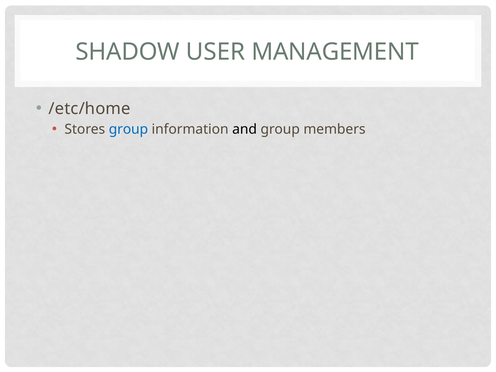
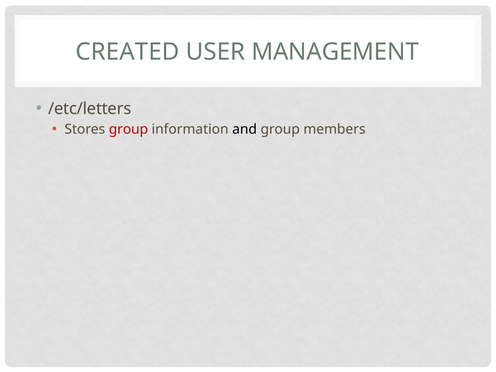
SHADOW: SHADOW -> CREATED
/etc/home: /etc/home -> /etc/letters
group at (128, 129) colour: blue -> red
